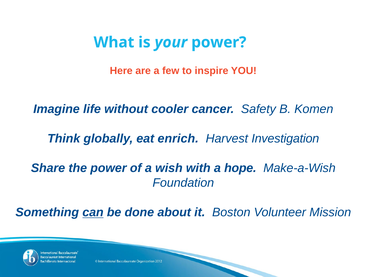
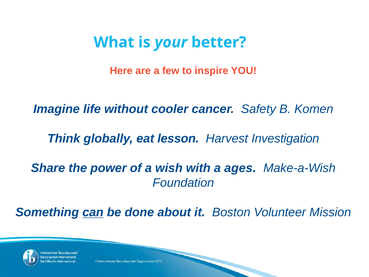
your power: power -> better
enrich: enrich -> lesson
hope: hope -> ages
